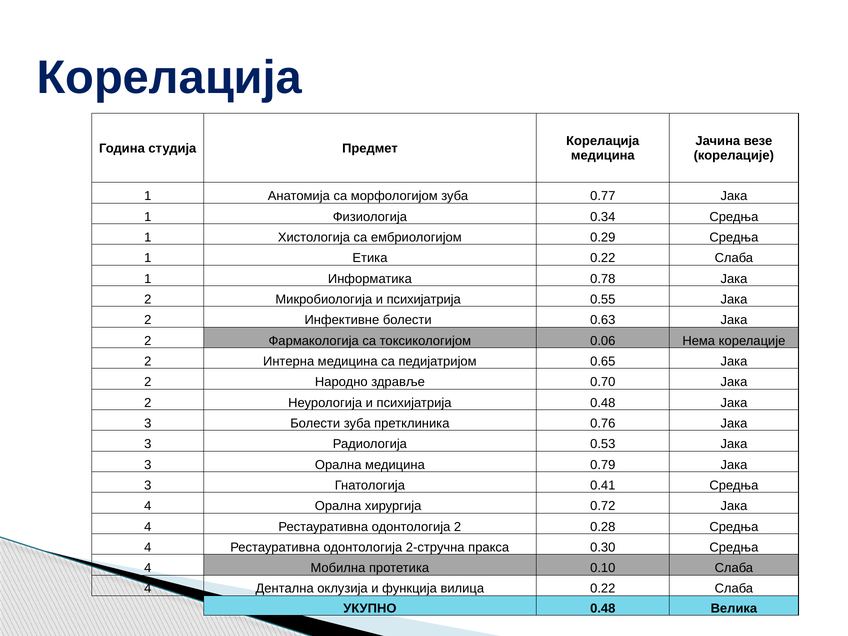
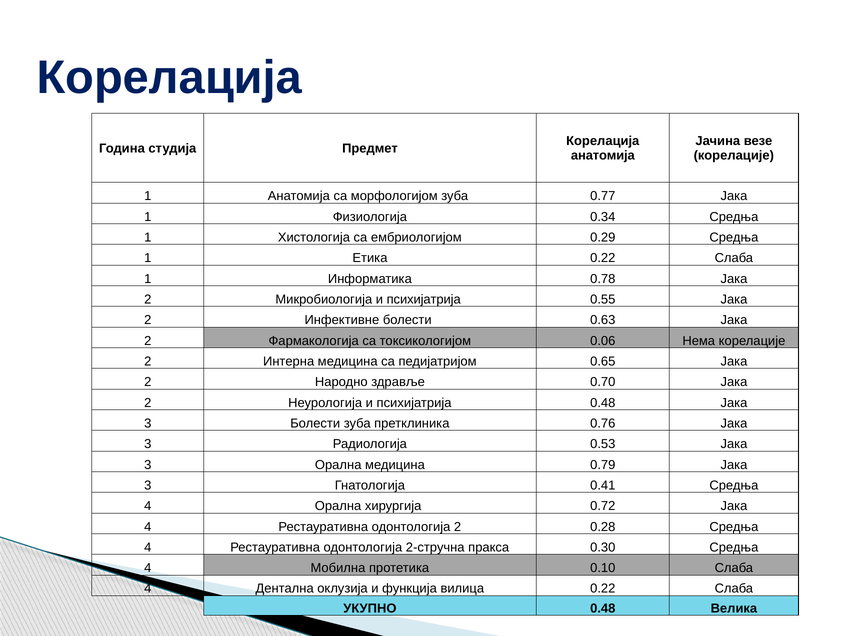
медицина at (603, 156): медицина -> анатомија
